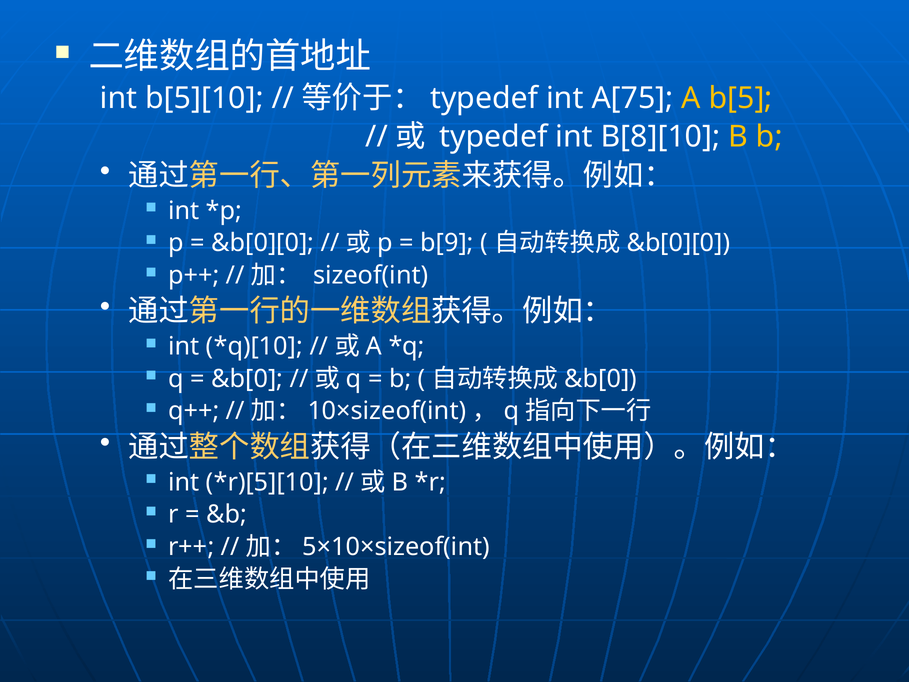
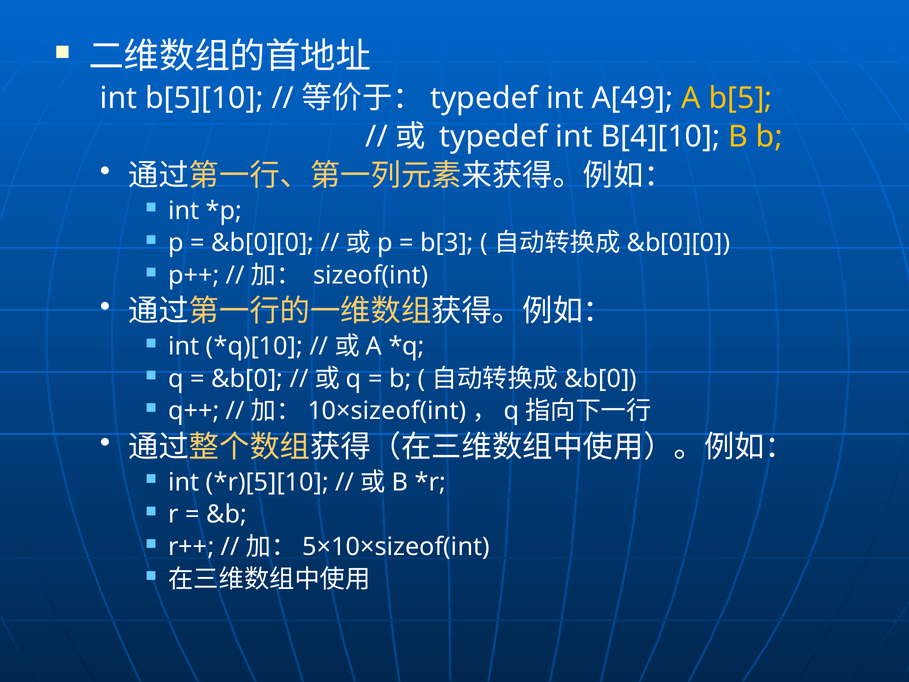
A[75: A[75 -> A[49
B[8][10: B[8][10 -> B[4][10
b[9: b[9 -> b[3
